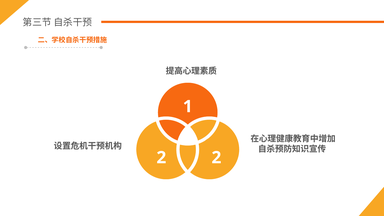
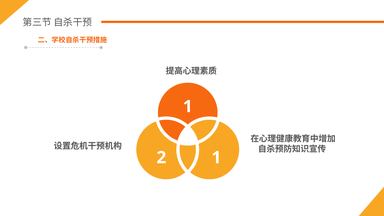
2 2: 2 -> 1
